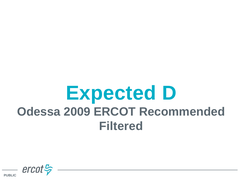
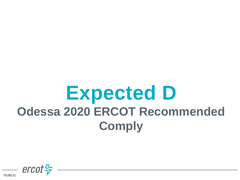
2009: 2009 -> 2020
Filtered: Filtered -> Comply
